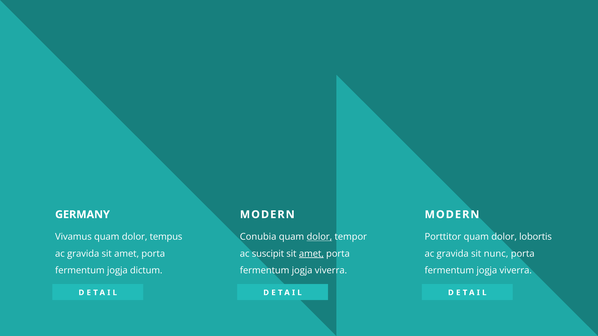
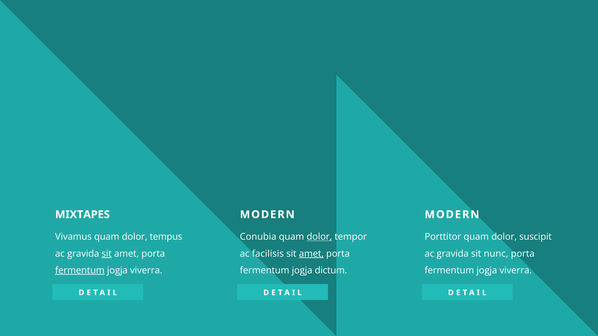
GERMANY: GERMANY -> MIXTAPES
lobortis: lobortis -> suscipit
sit at (107, 254) underline: none -> present
suscipit: suscipit -> facilisis
fermentum at (80, 271) underline: none -> present
dictum at (146, 271): dictum -> viverra
viverra at (331, 271): viverra -> dictum
